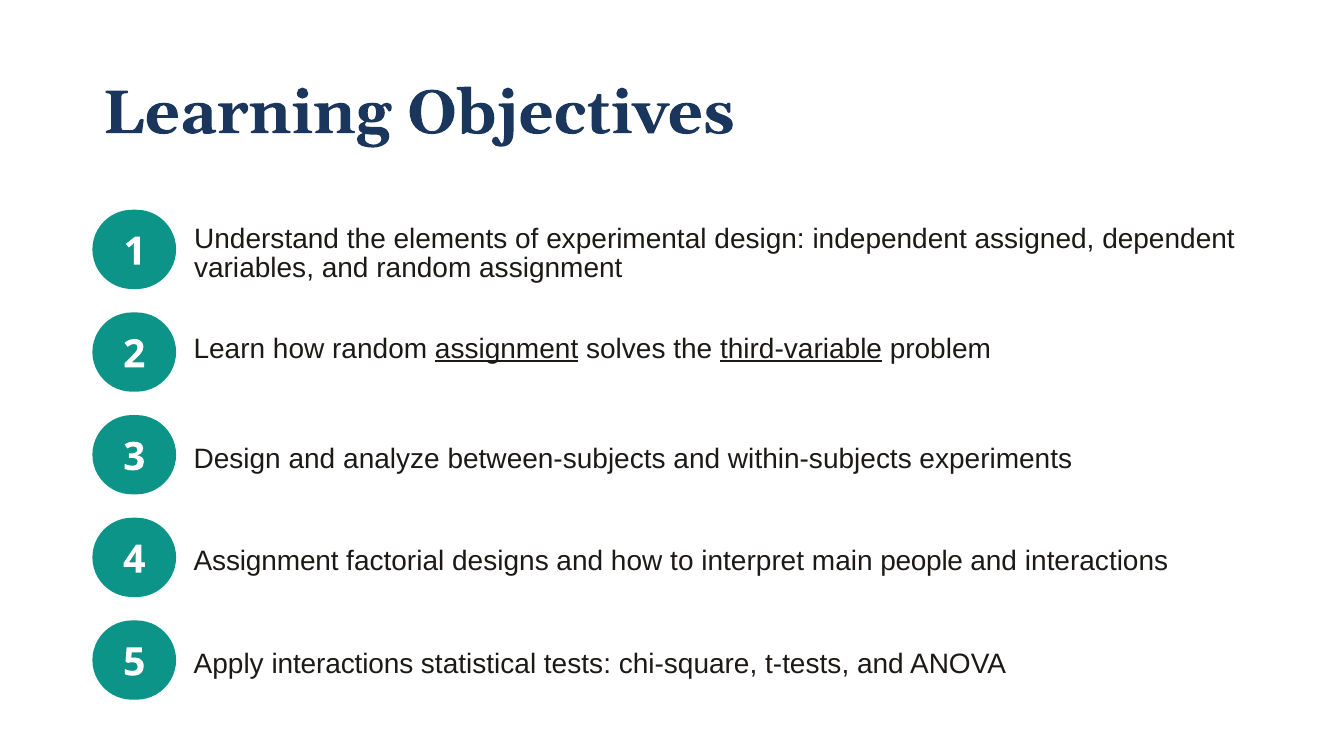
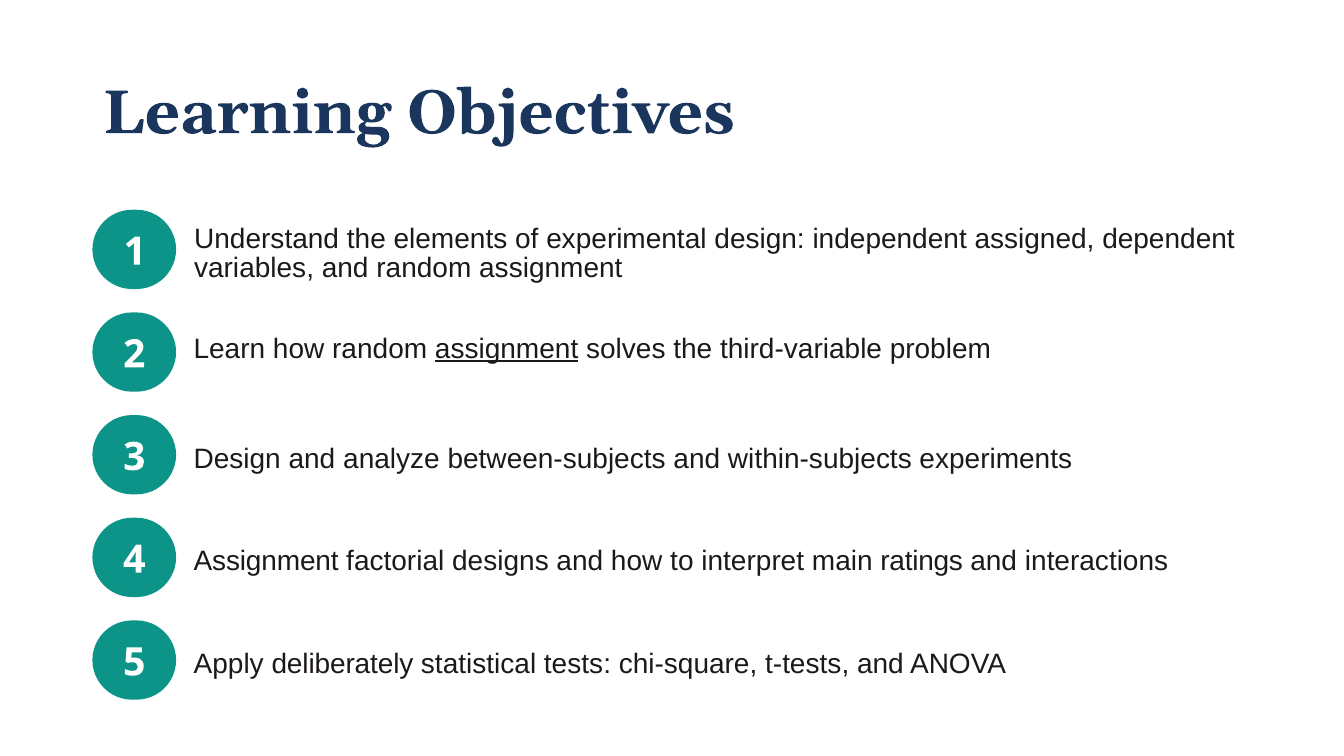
third-variable underline: present -> none
people: people -> ratings
Apply interactions: interactions -> deliberately
